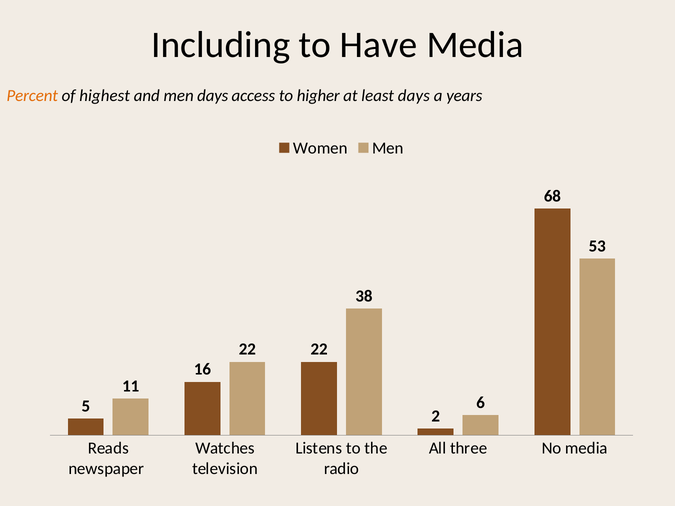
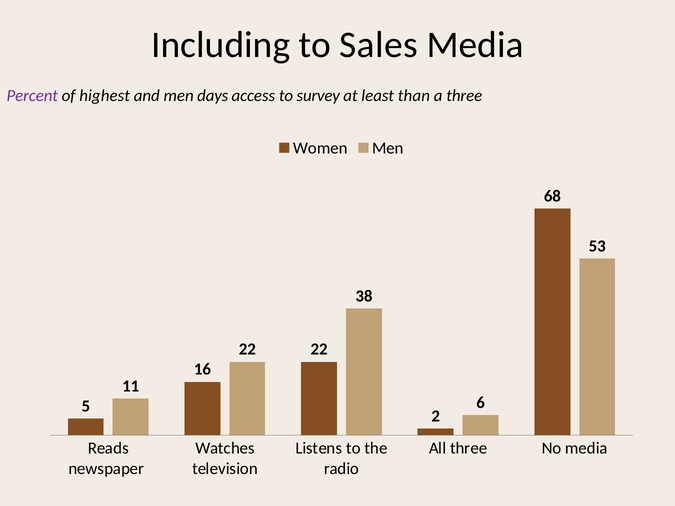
Have: Have -> Sales
Percent colour: orange -> purple
higher: higher -> survey
least days: days -> than
a years: years -> three
